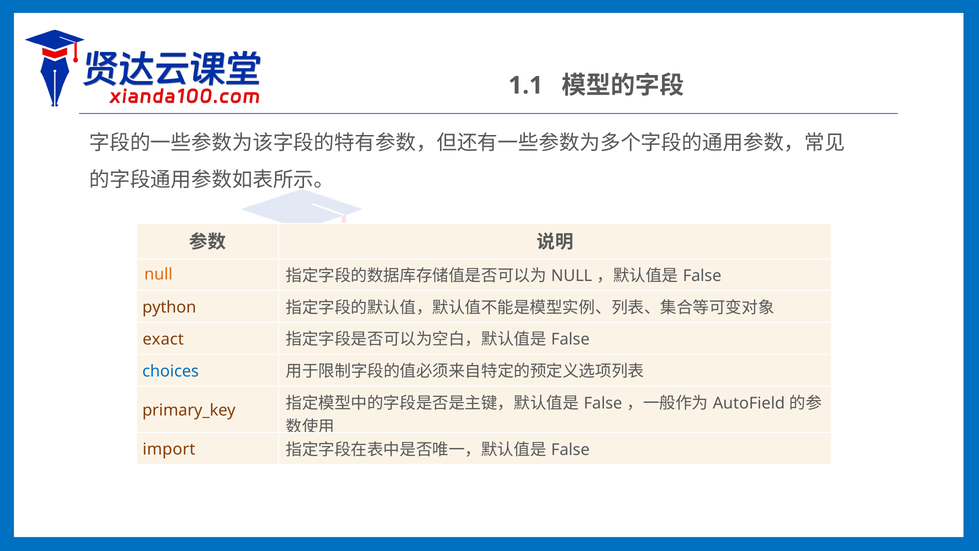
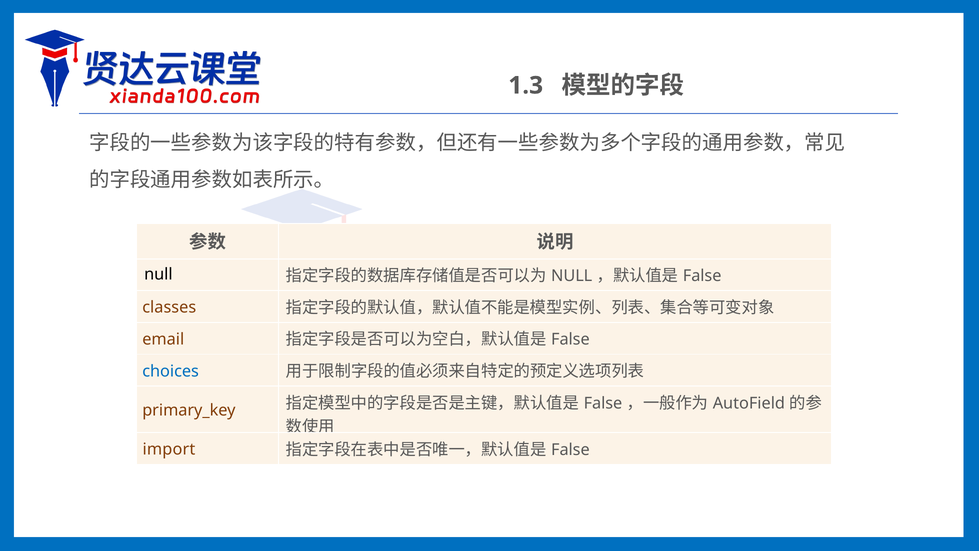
1.1: 1.1 -> 1.3
null at (158, 274) colour: orange -> black
python: python -> classes
exact: exact -> email
